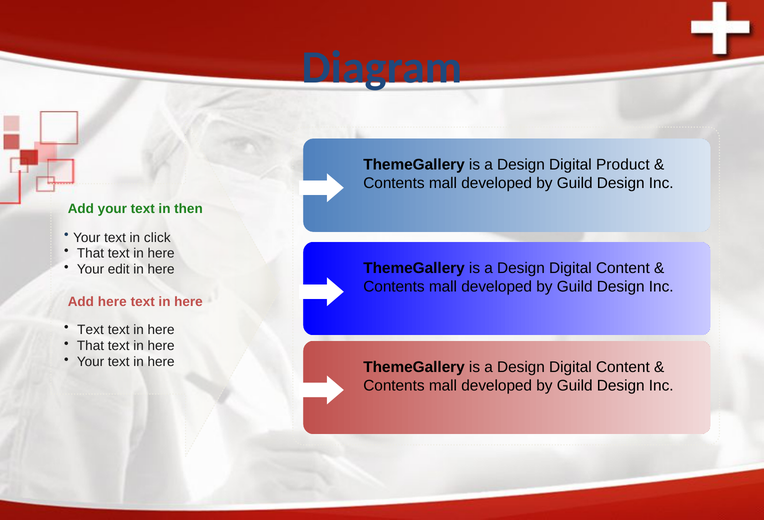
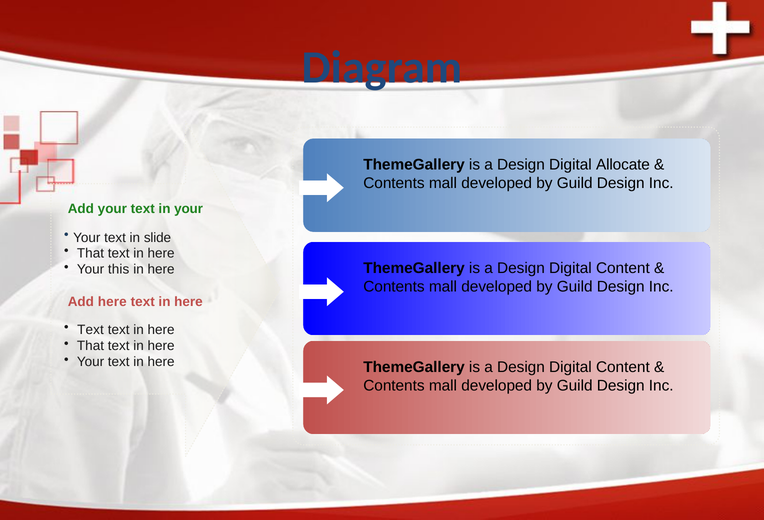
Product: Product -> Allocate
in then: then -> your
click: click -> slide
edit: edit -> this
